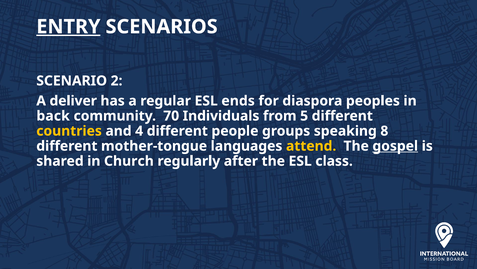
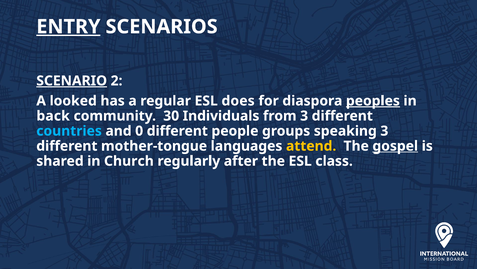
SCENARIO underline: none -> present
deliver: deliver -> looked
ends: ends -> does
peoples underline: none -> present
70: 70 -> 30
from 5: 5 -> 3
countries colour: yellow -> light blue
4: 4 -> 0
speaking 8: 8 -> 3
